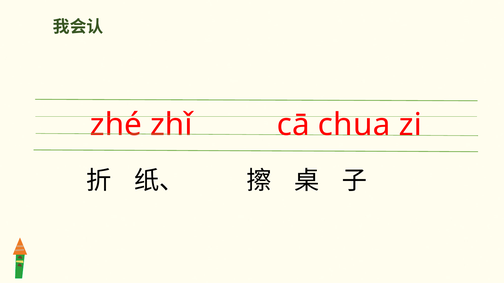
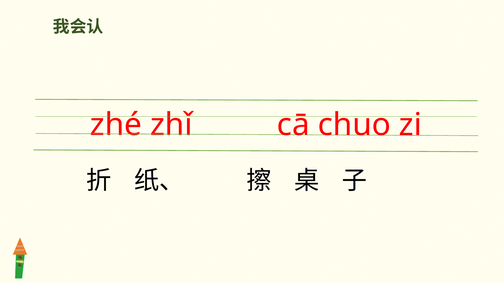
chua: chua -> chuo
